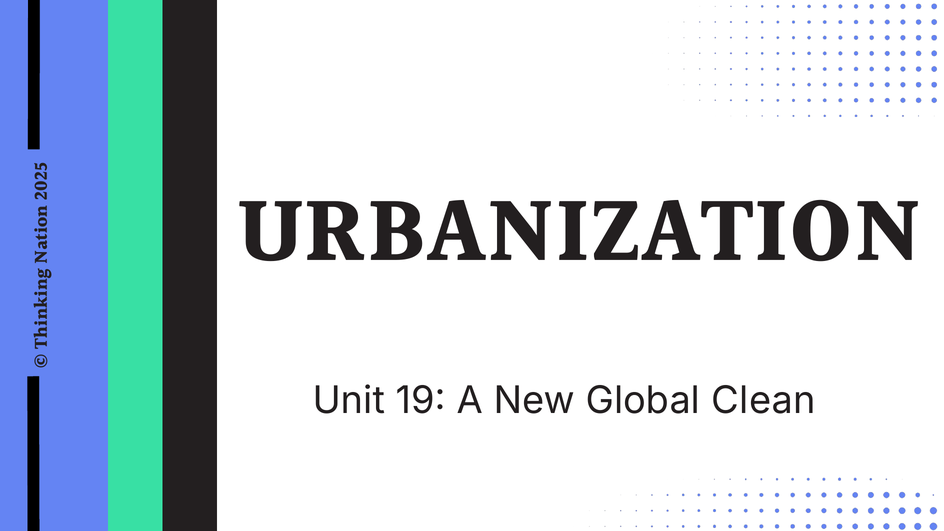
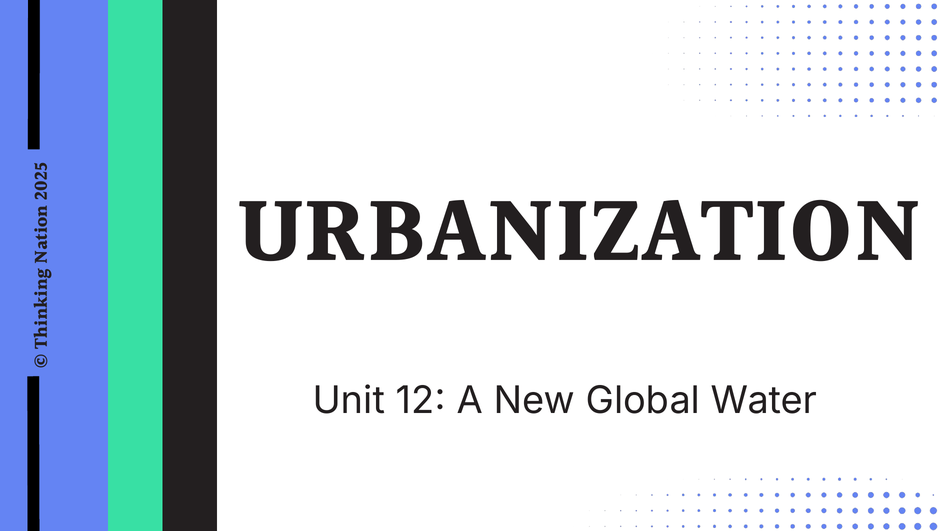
19: 19 -> 12
Clean: Clean -> Water
